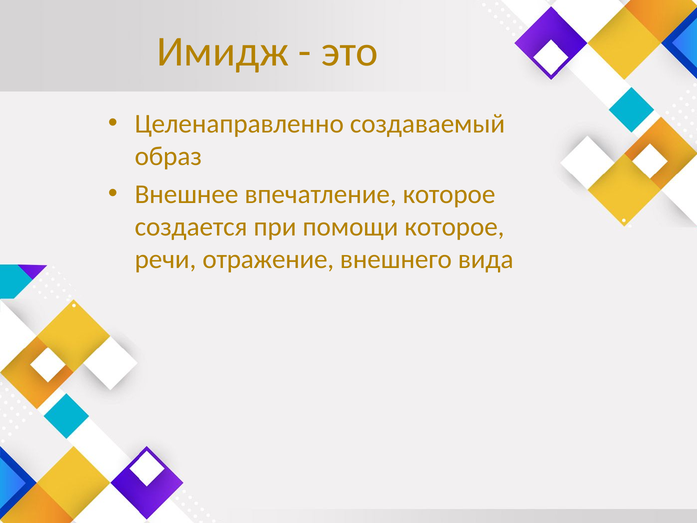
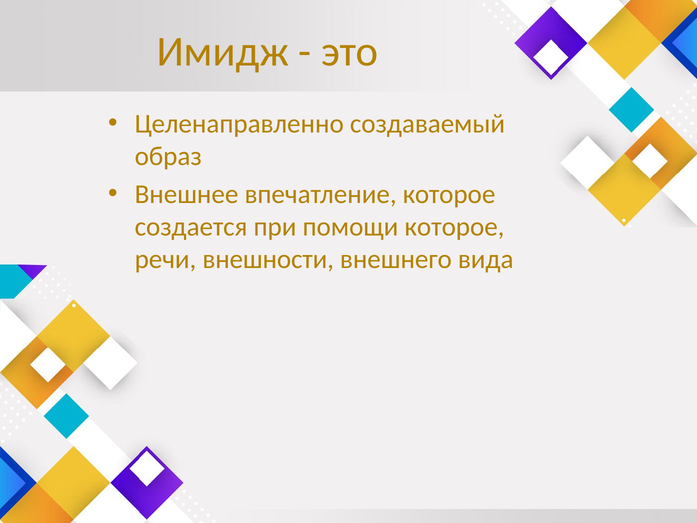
отражение: отражение -> внешности
